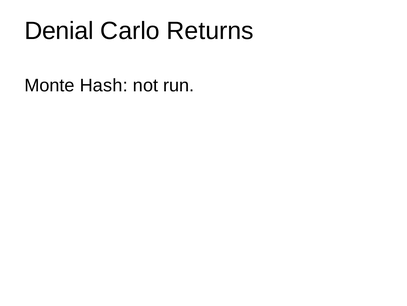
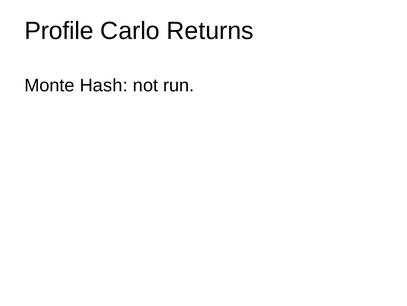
Denial: Denial -> Profile
